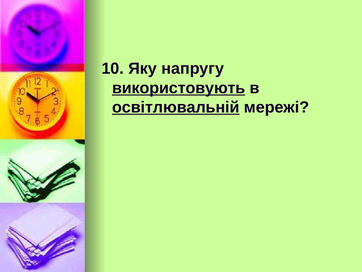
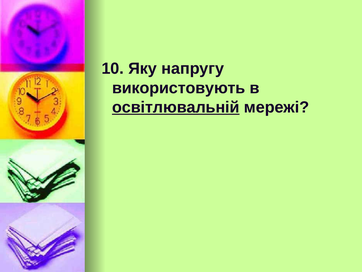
використовують underline: present -> none
